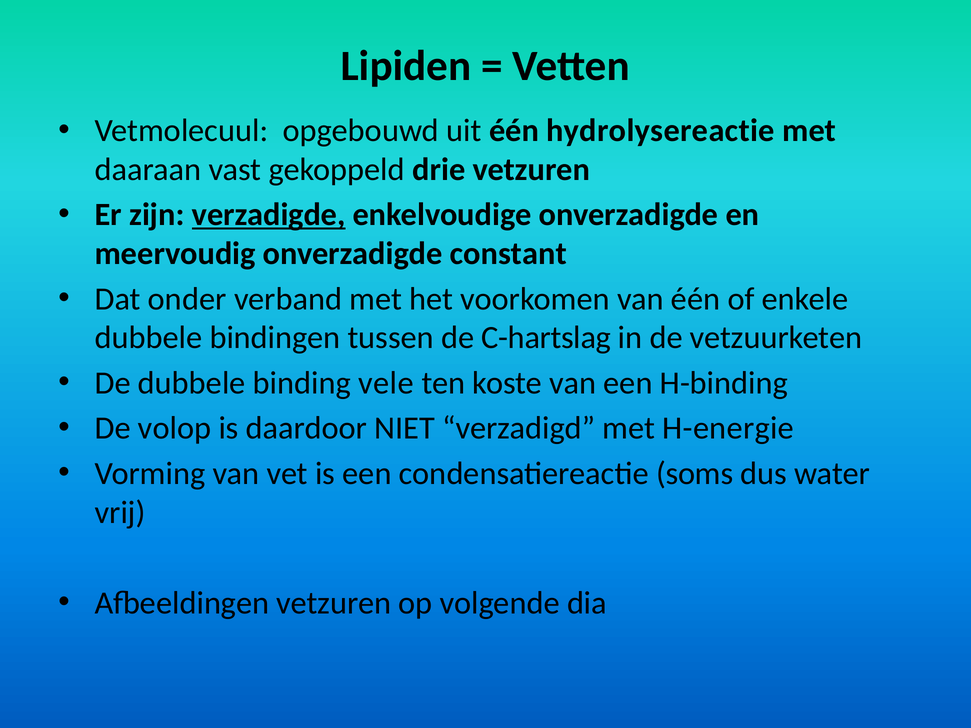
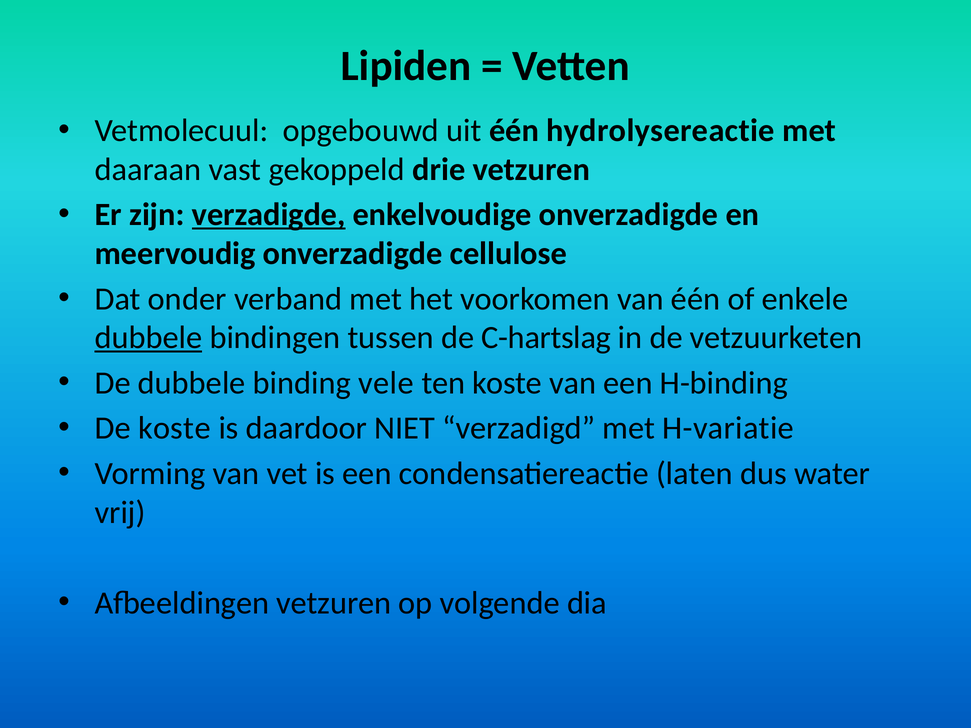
constant: constant -> cellulose
dubbele at (148, 338) underline: none -> present
De volop: volop -> koste
H-energie: H-energie -> H-variatie
soms: soms -> laten
